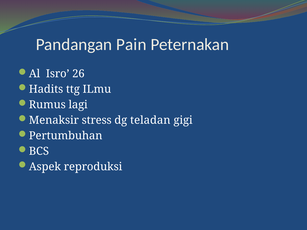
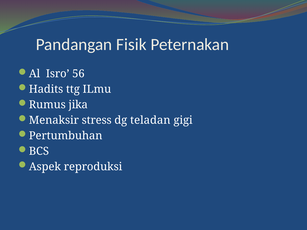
Pain: Pain -> Fisik
26: 26 -> 56
lagi: lagi -> jika
